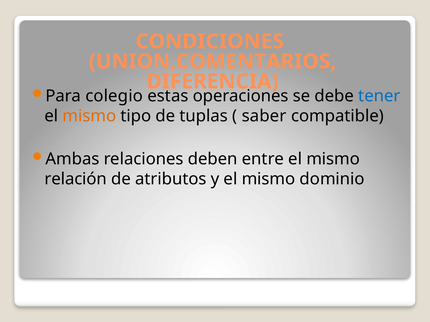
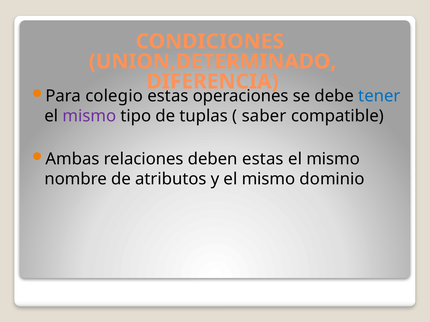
UNION,COMENTARIOS: UNION,COMENTARIOS -> UNION,DETERMINADO
mismo at (89, 116) colour: orange -> purple
deben entre: entre -> estas
relación: relación -> nombre
